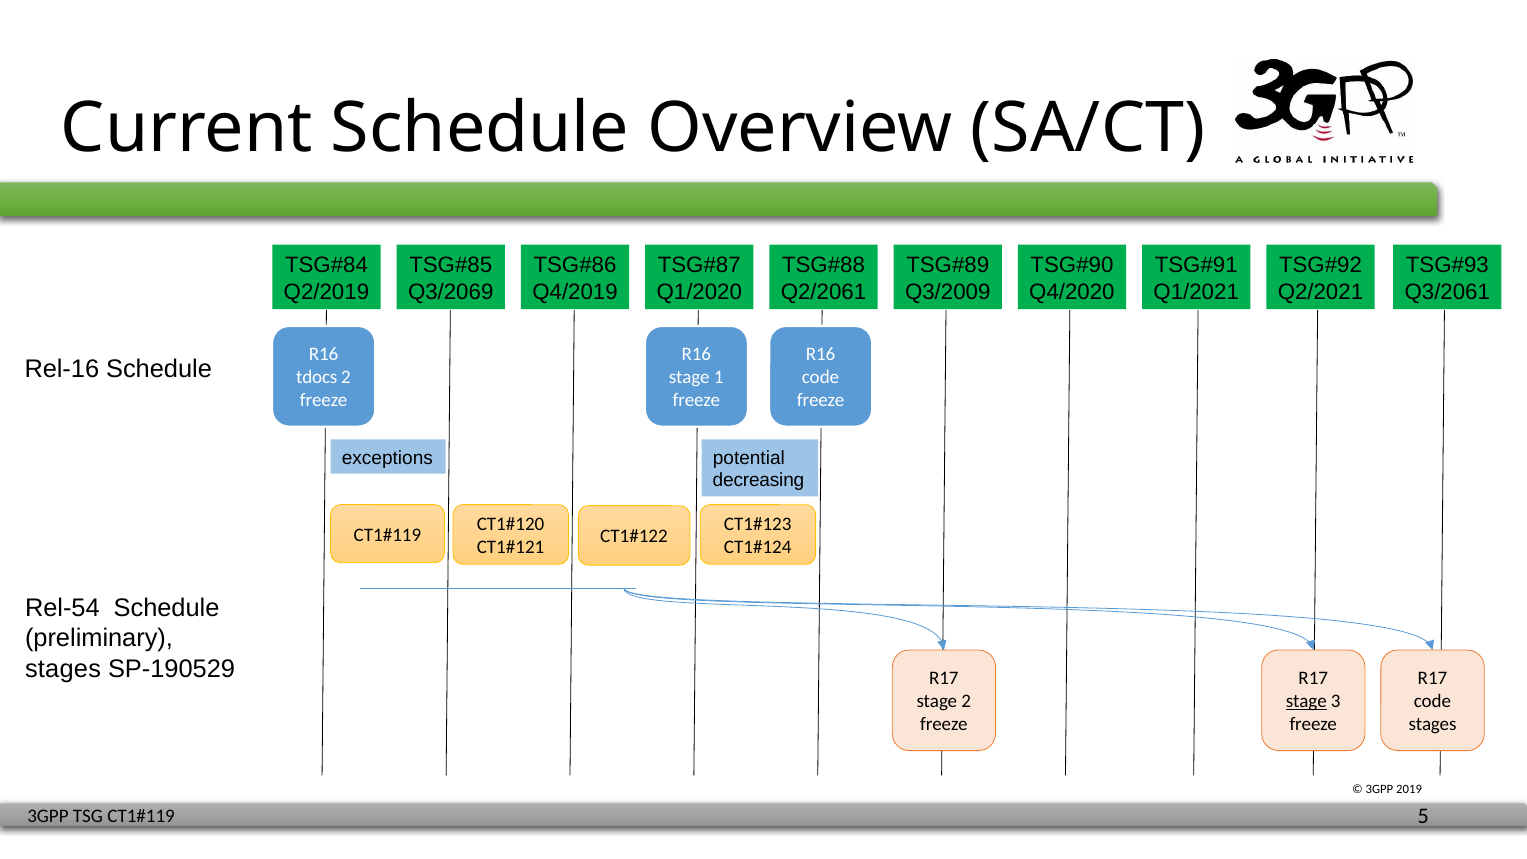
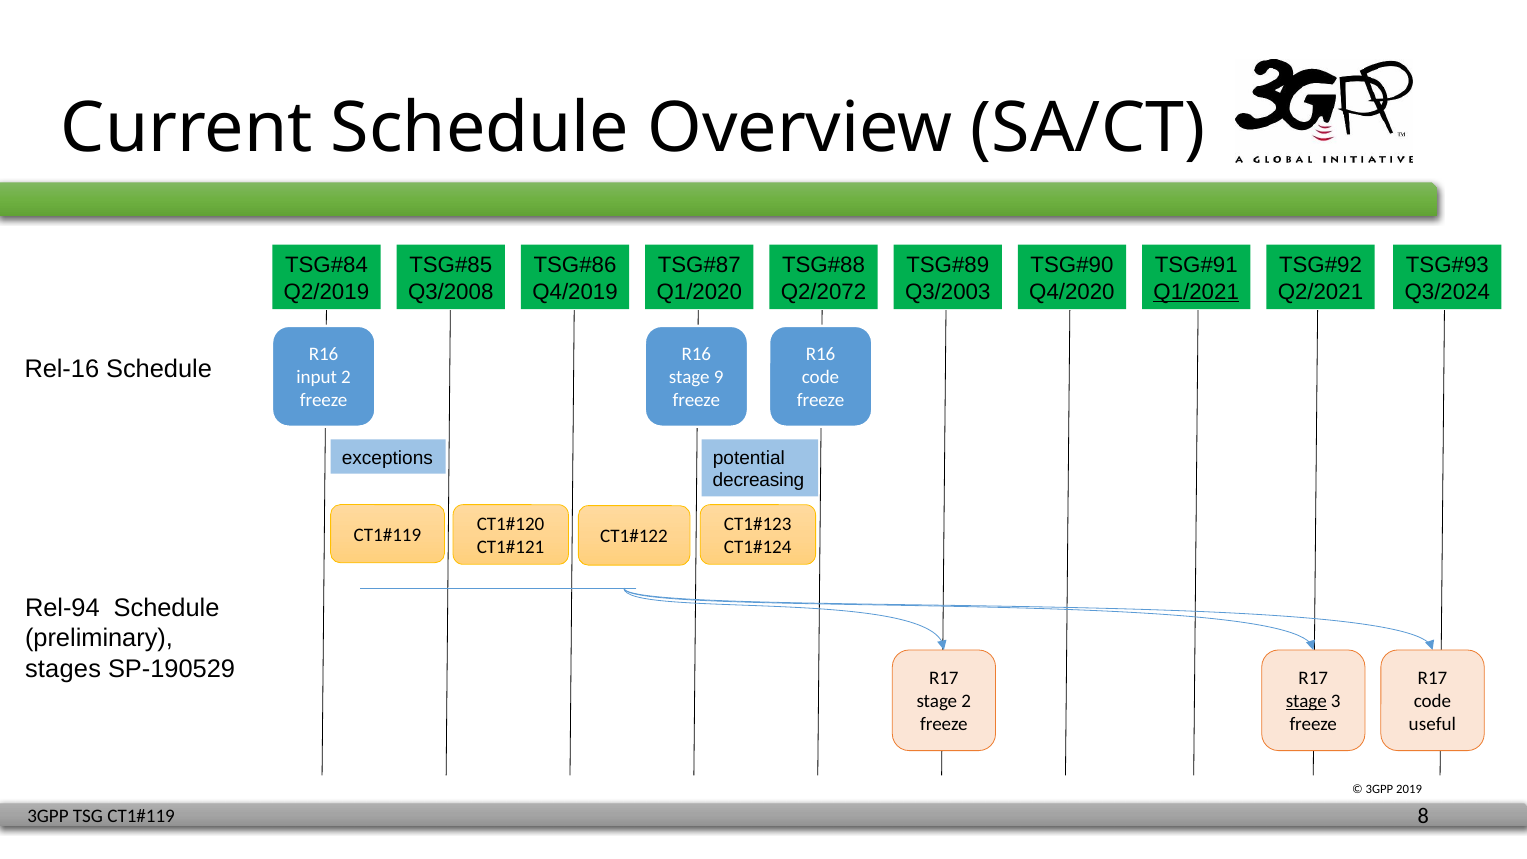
Q3/2069: Q3/2069 -> Q3/2008
Q2/2061: Q2/2061 -> Q2/2072
Q3/2009: Q3/2009 -> Q3/2003
Q1/2021 underline: none -> present
Q3/2061: Q3/2061 -> Q3/2024
tdocs: tdocs -> input
1: 1 -> 9
Rel-54: Rel-54 -> Rel-94
stages at (1433, 724): stages -> useful
5: 5 -> 8
